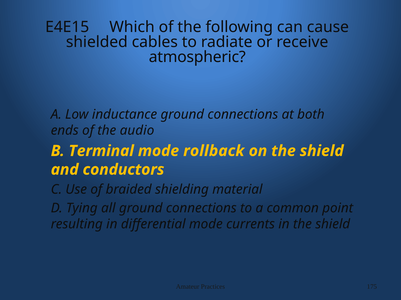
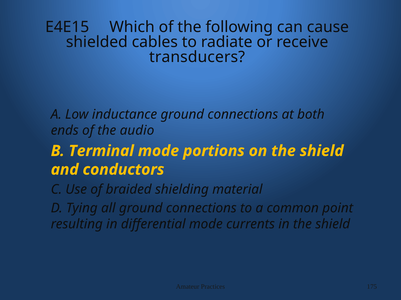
atmospheric: atmospheric -> transducers
rollback: rollback -> portions
